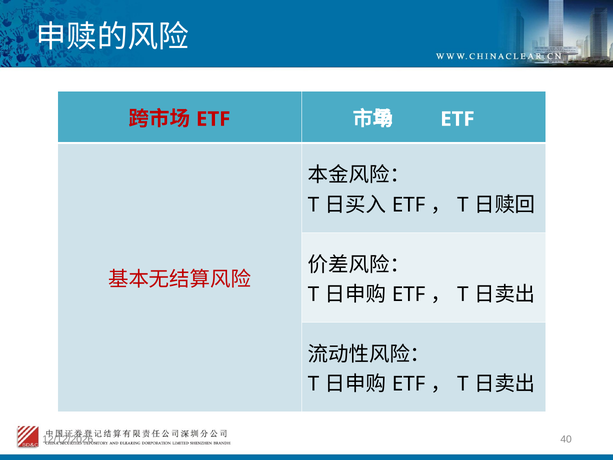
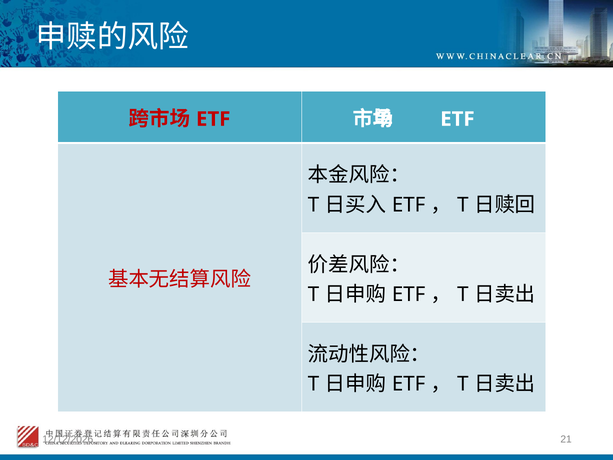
40: 40 -> 21
